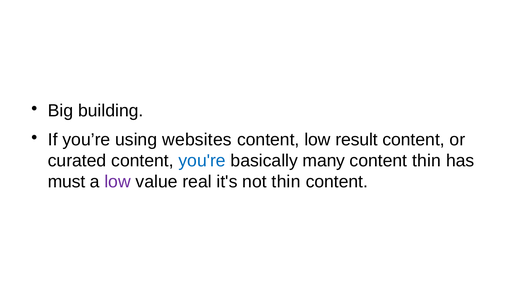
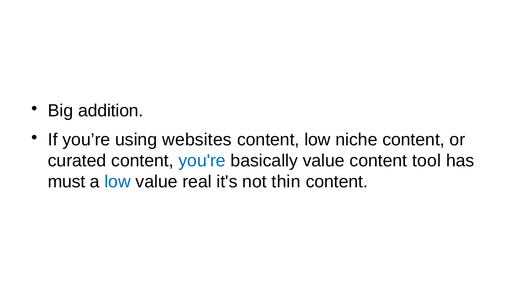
building: building -> addition
result: result -> niche
basically many: many -> value
content thin: thin -> tool
low at (118, 182) colour: purple -> blue
